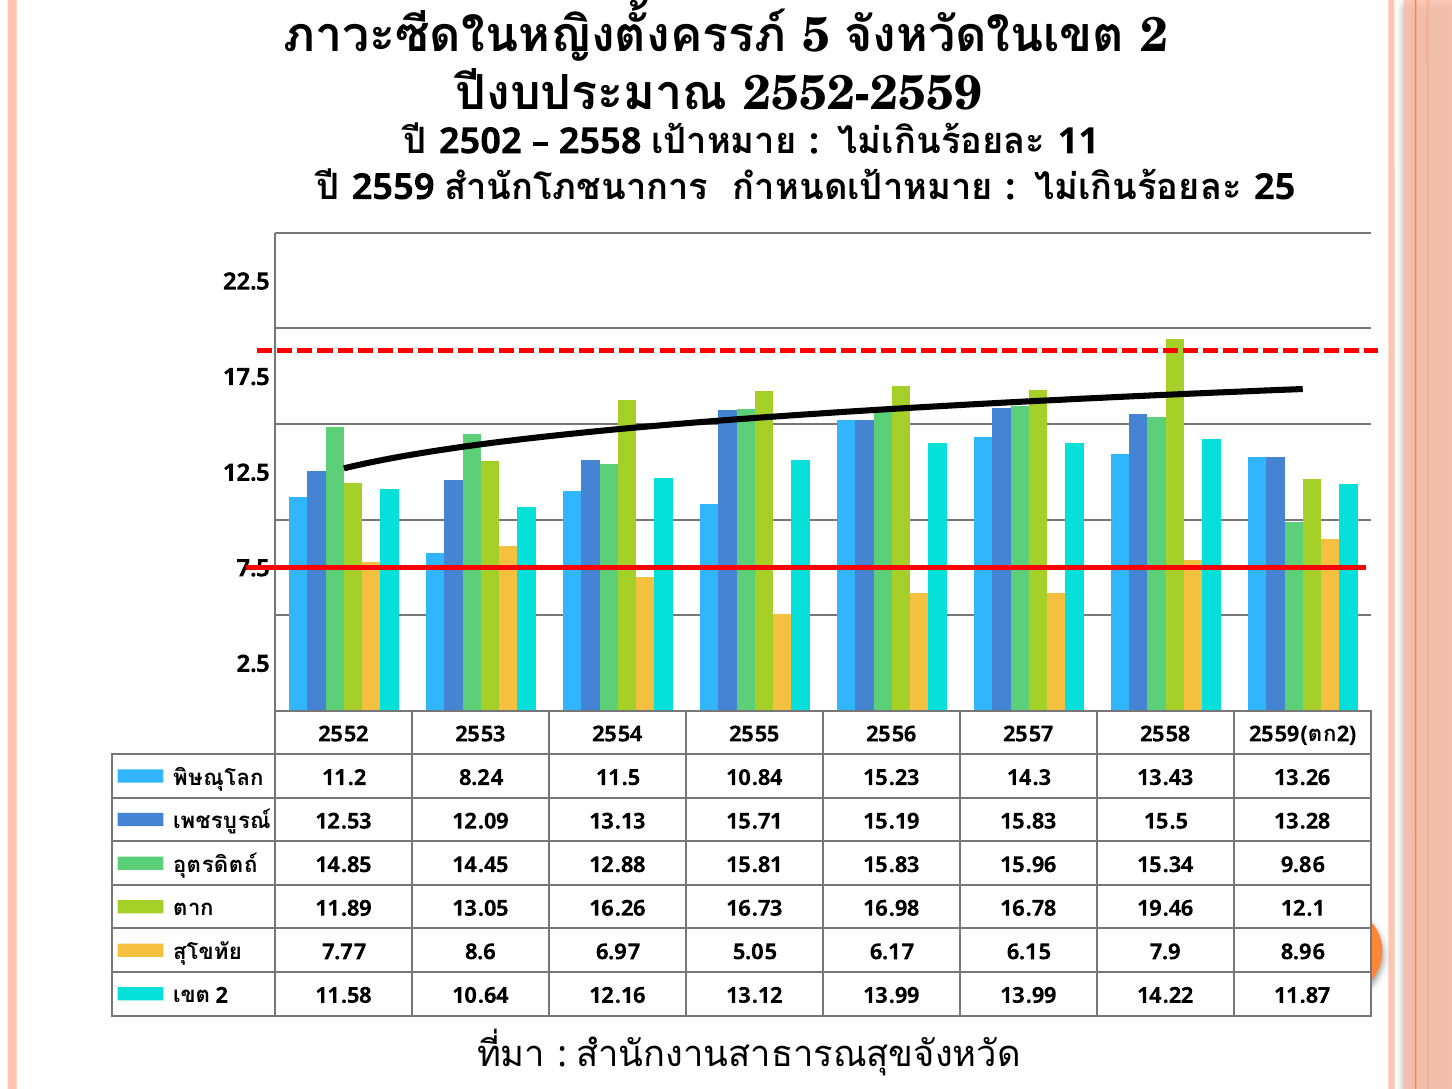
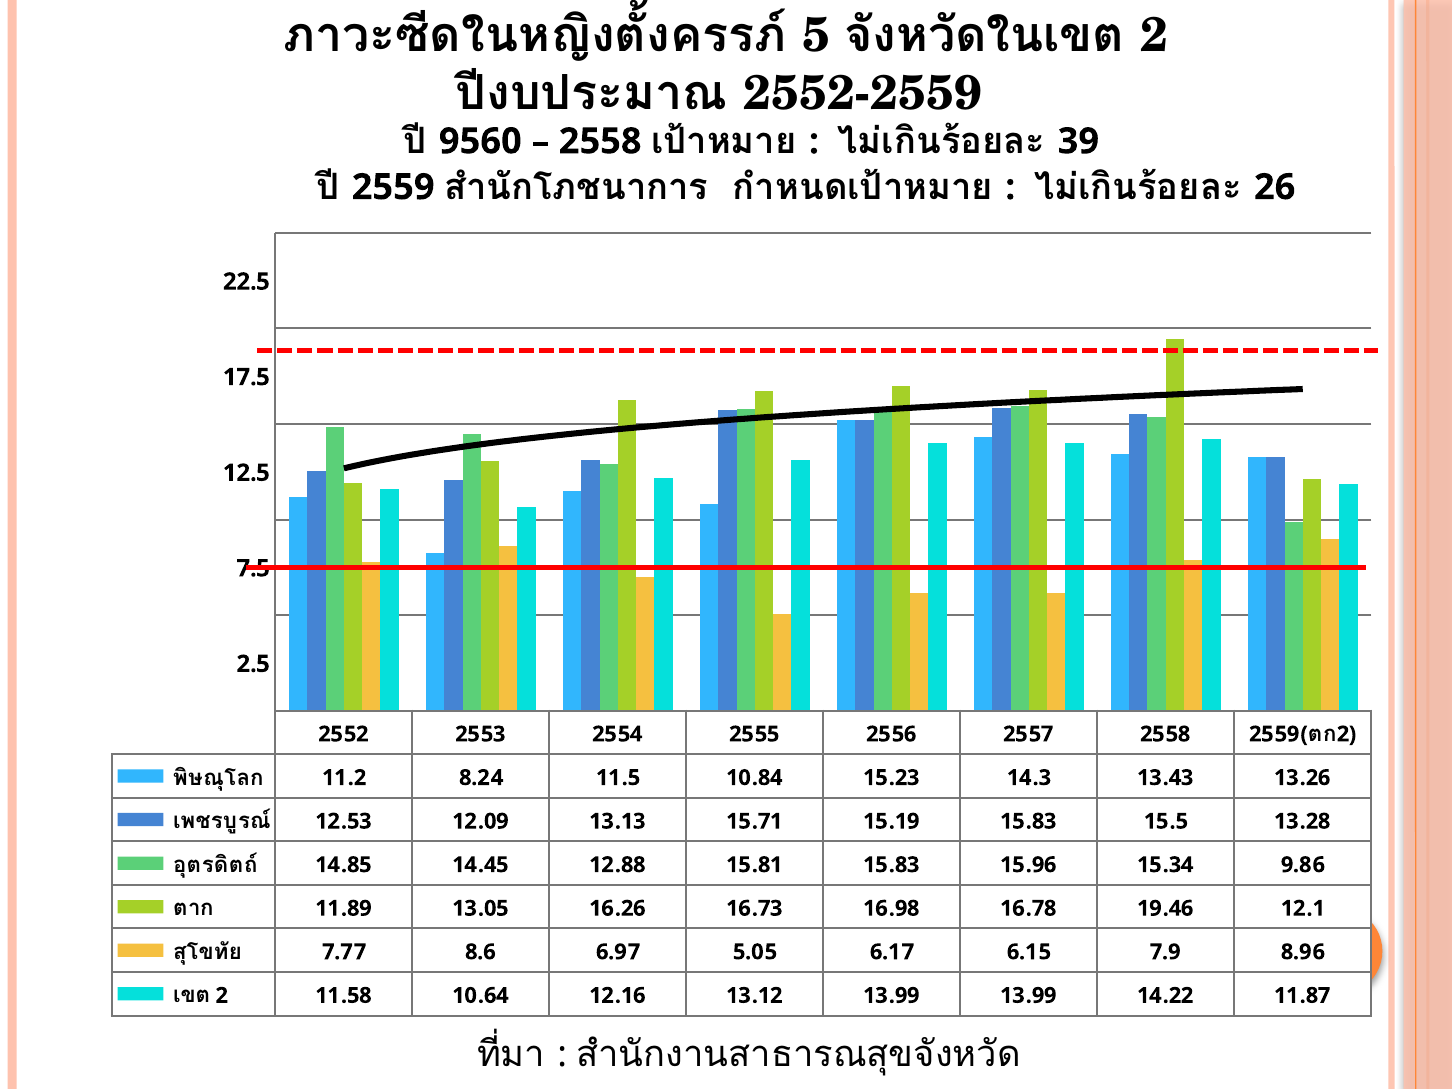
2502: 2502 -> 9560
11: 11 -> 39
25: 25 -> 26
